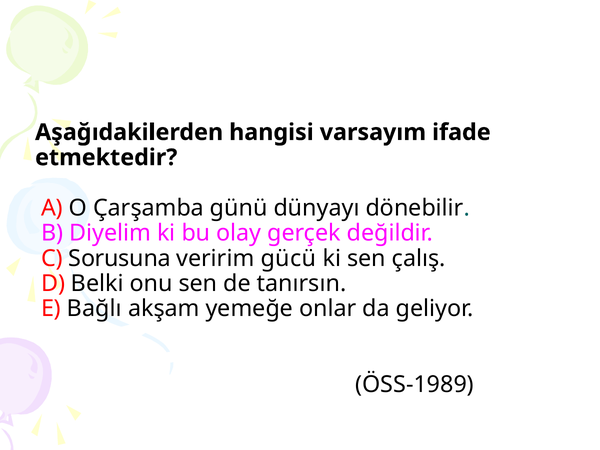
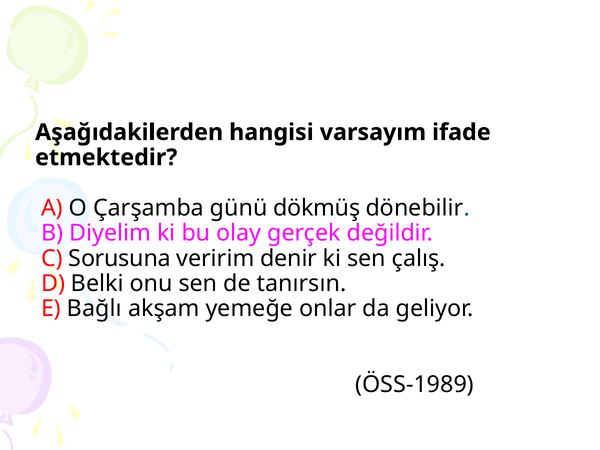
dünyayı: dünyayı -> dökmüş
gücü: gücü -> denir
